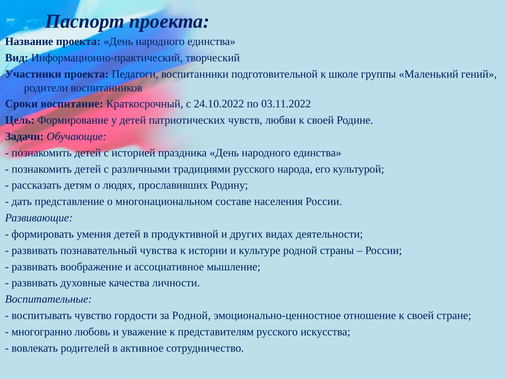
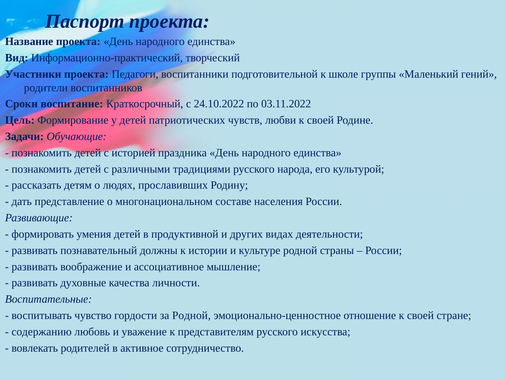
чувства: чувства -> должны
многогранно: многогранно -> содержанию
